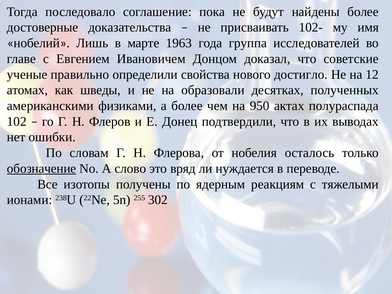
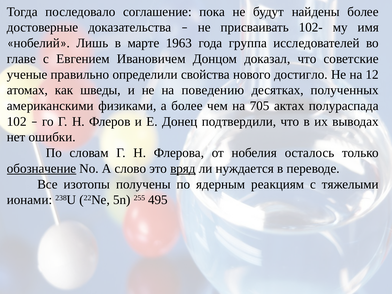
образовали: образовали -> поведению
950: 950 -> 705
вряд underline: none -> present
302: 302 -> 495
